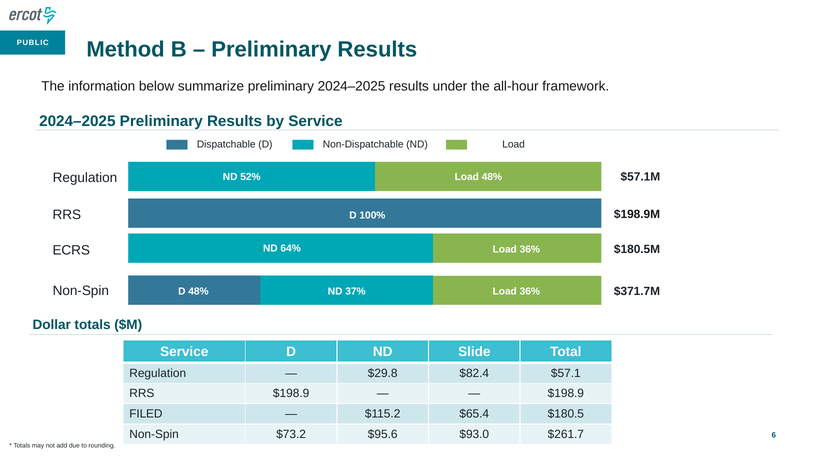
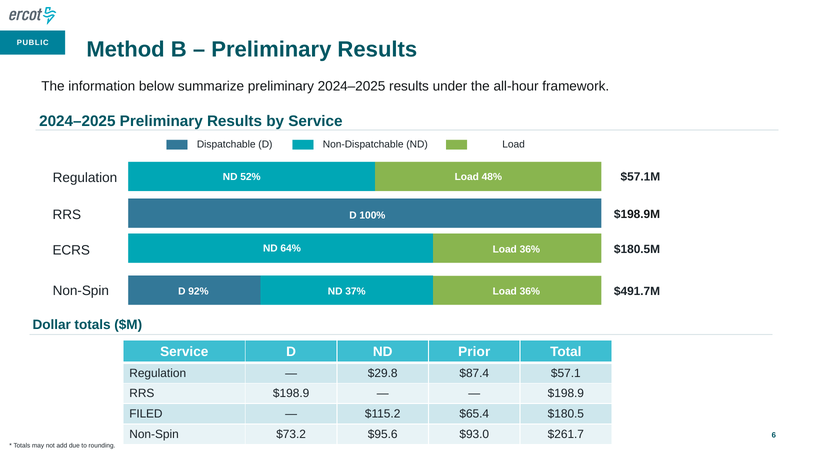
D 48%: 48% -> 92%
$371.7M: $371.7M -> $491.7M
Slide: Slide -> Prior
$82.4: $82.4 -> $87.4
